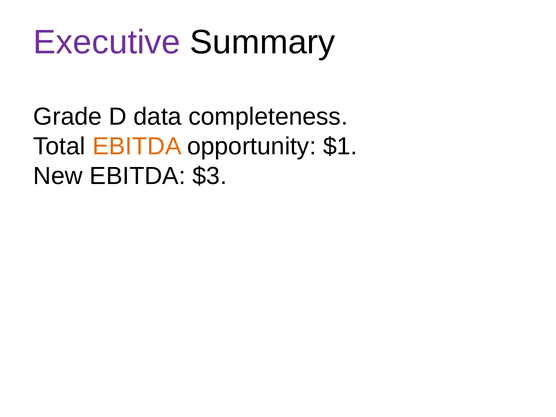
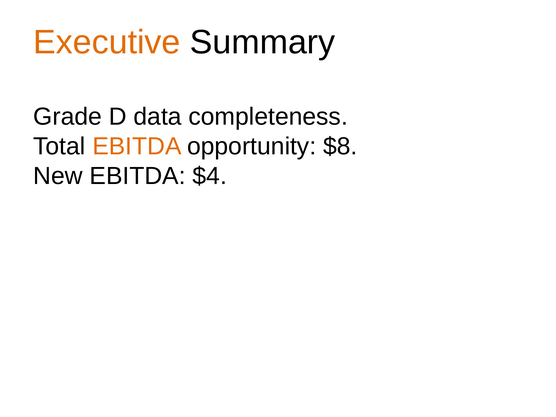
Executive colour: purple -> orange
$1: $1 -> $8
$3: $3 -> $4
